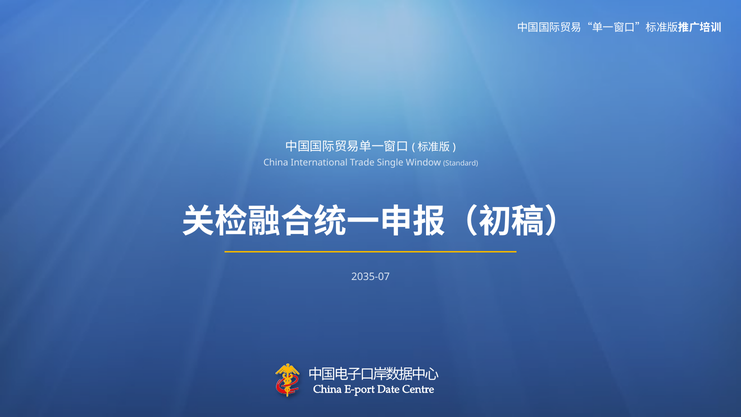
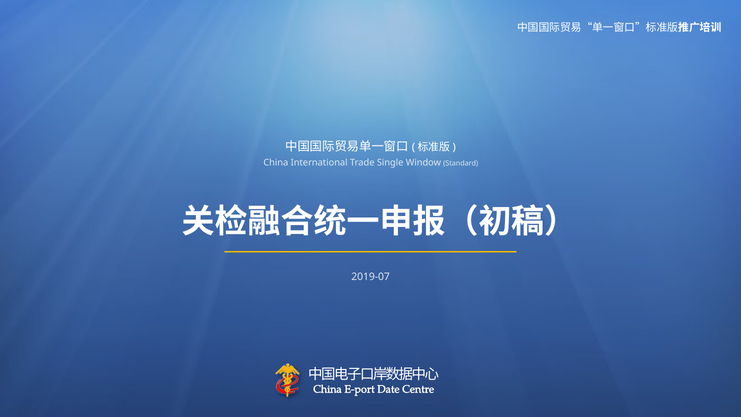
2035-07: 2035-07 -> 2019-07
